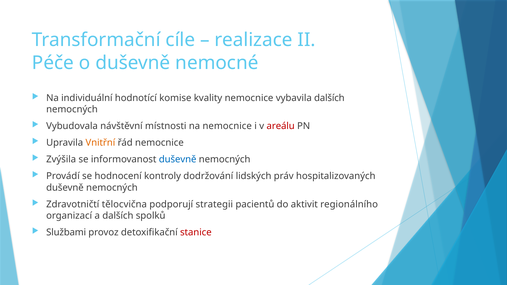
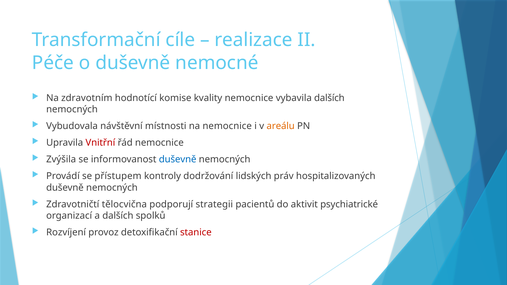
individuální: individuální -> zdravotním
areálu colour: red -> orange
Vnitřní colour: orange -> red
hodnocení: hodnocení -> přístupem
regionálního: regionálního -> psychiatrické
Službami: Službami -> Rozvíjení
